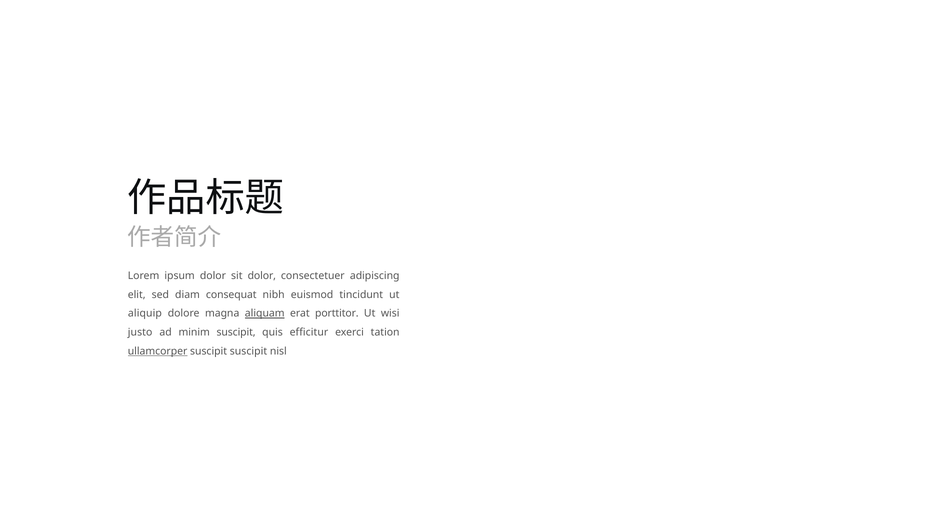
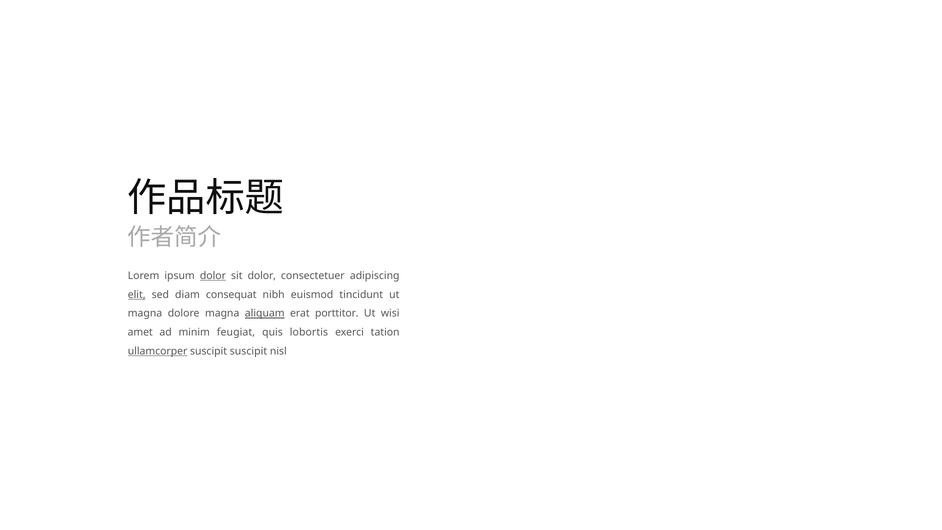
dolor at (213, 276) underline: none -> present
elit underline: none -> present
aliquip at (145, 313): aliquip -> magna
justo: justo -> amet
minim suscipit: suscipit -> feugiat
efficitur: efficitur -> lobortis
